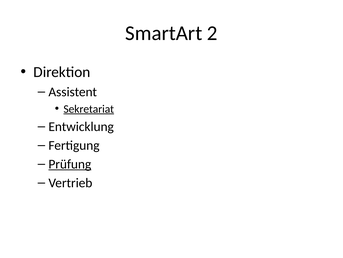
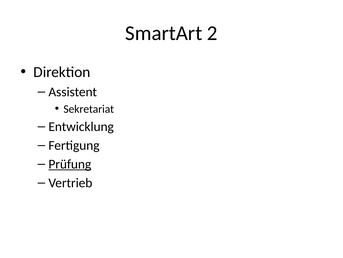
Sekretariat underline: present -> none
